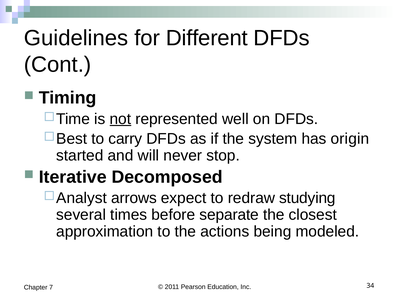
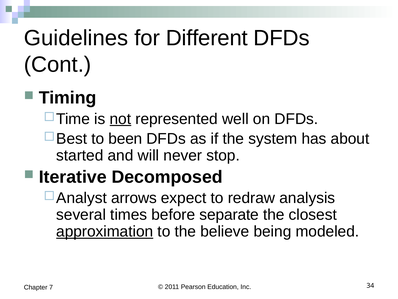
carry: carry -> been
origin: origin -> about
studying: studying -> analysis
approximation underline: none -> present
actions: actions -> believe
